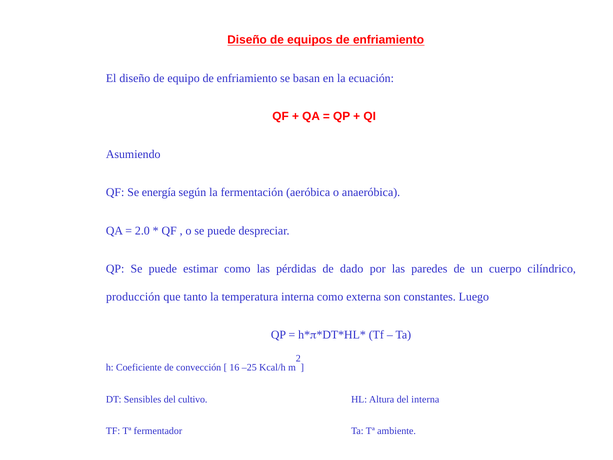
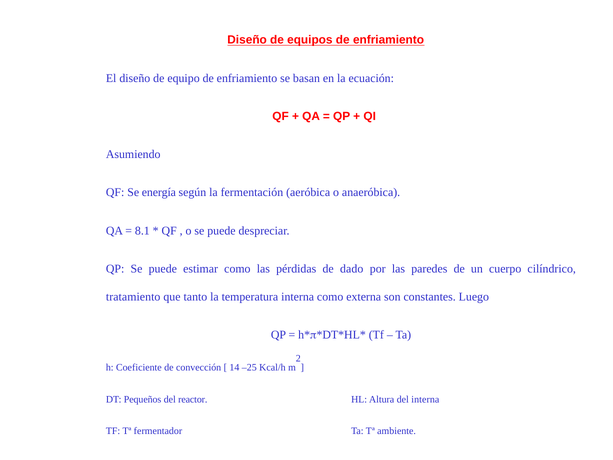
2.0: 2.0 -> 8.1
producción: producción -> tratamiento
16: 16 -> 14
Sensibles: Sensibles -> Pequeños
cultivo: cultivo -> reactor
